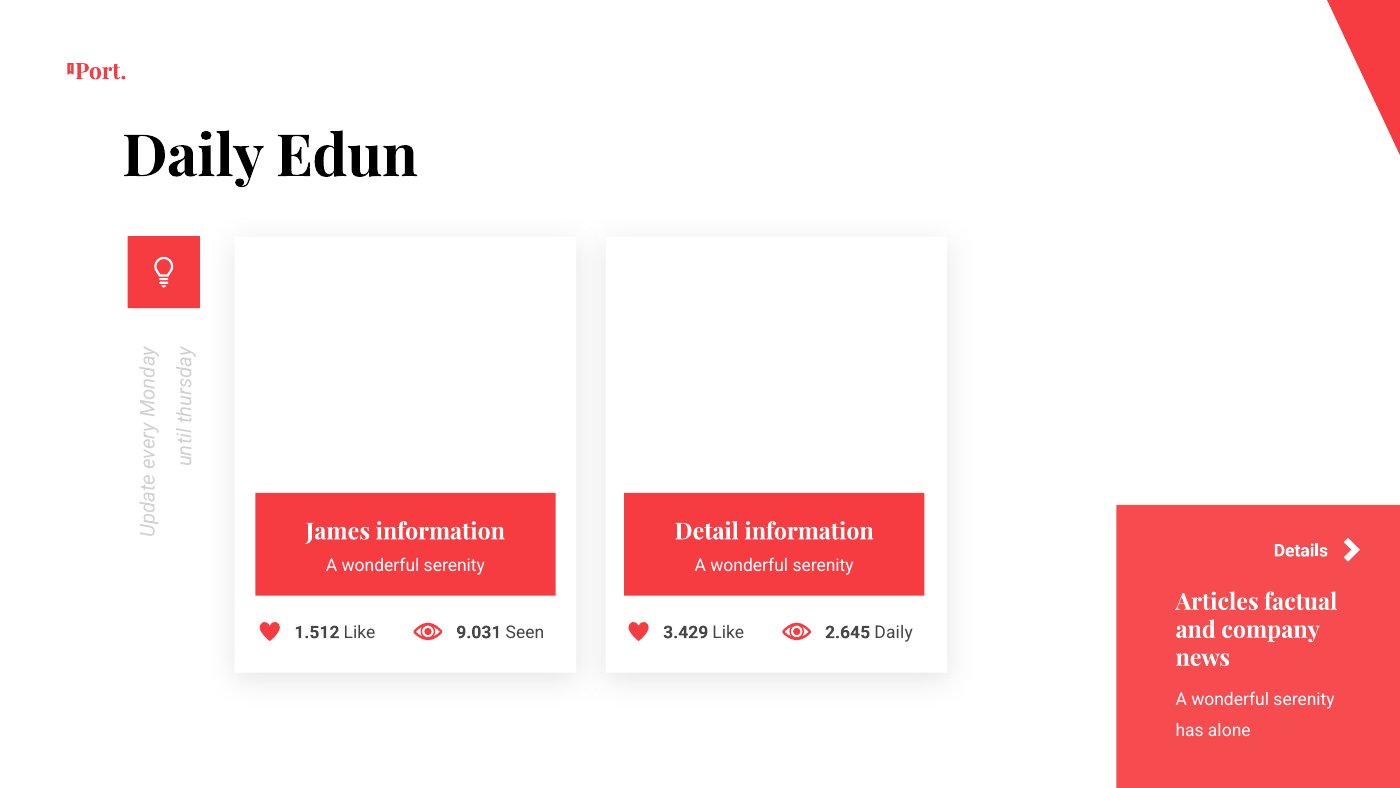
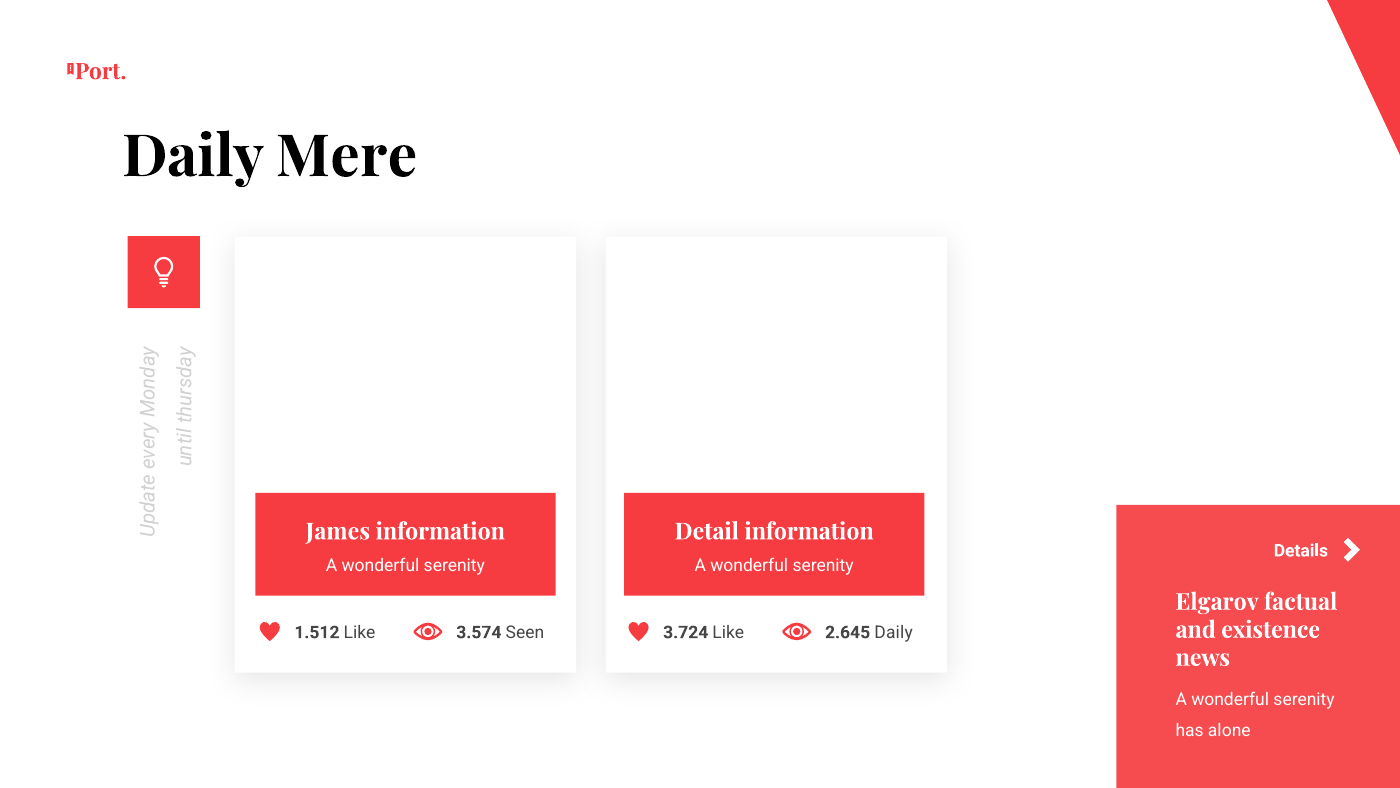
Edun: Edun -> Mere
Articles: Articles -> Elgarov
company: company -> existence
9.031: 9.031 -> 3.574
3.429: 3.429 -> 3.724
